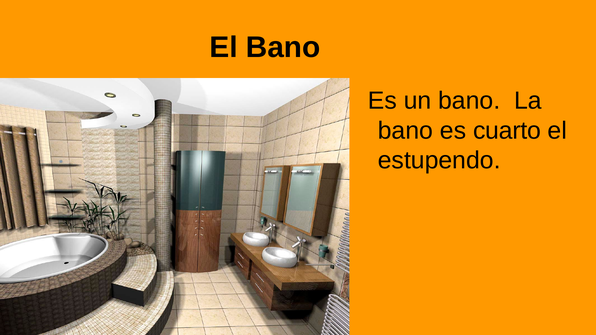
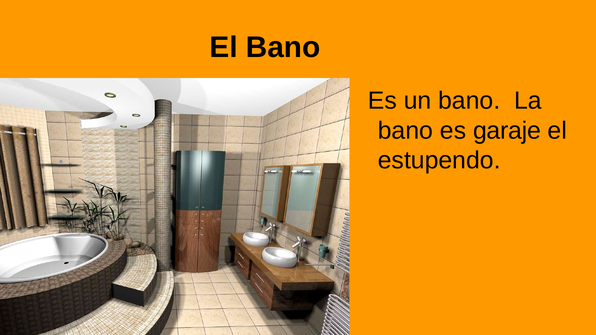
cuarto: cuarto -> garaje
